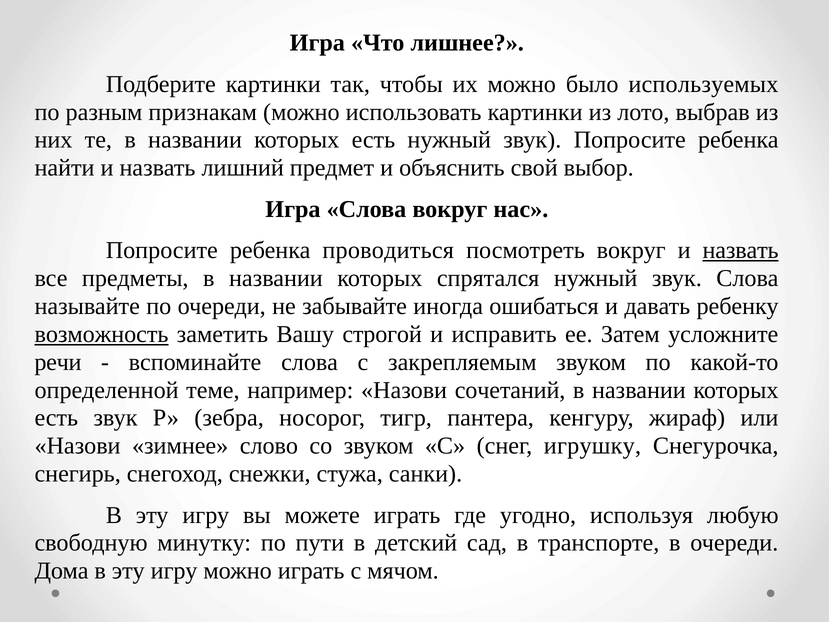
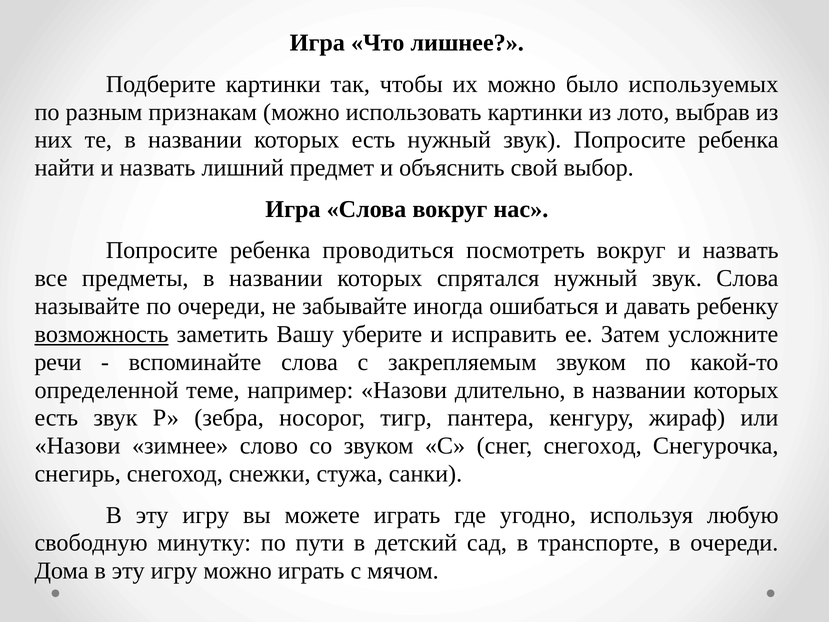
назвать at (741, 250) underline: present -> none
строгой: строгой -> уберите
сочетаний: сочетаний -> длительно
снег игрушку: игрушку -> снегоход
